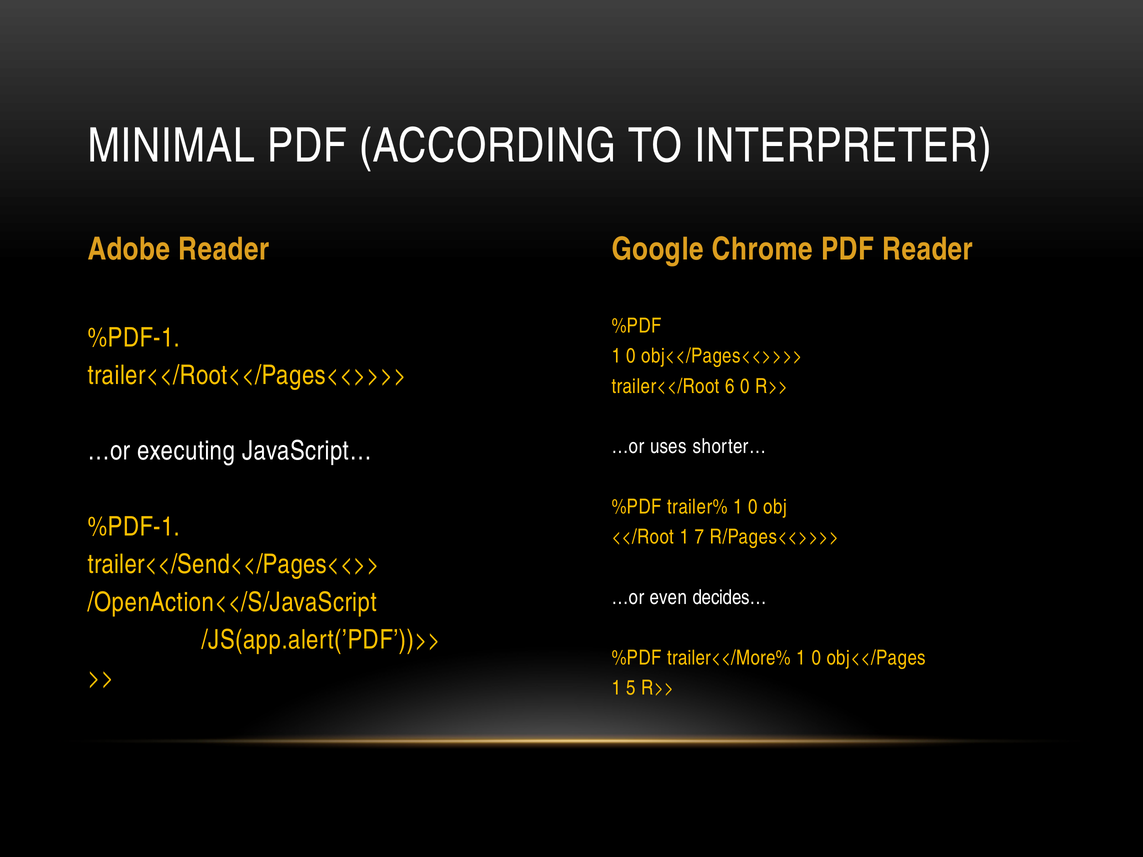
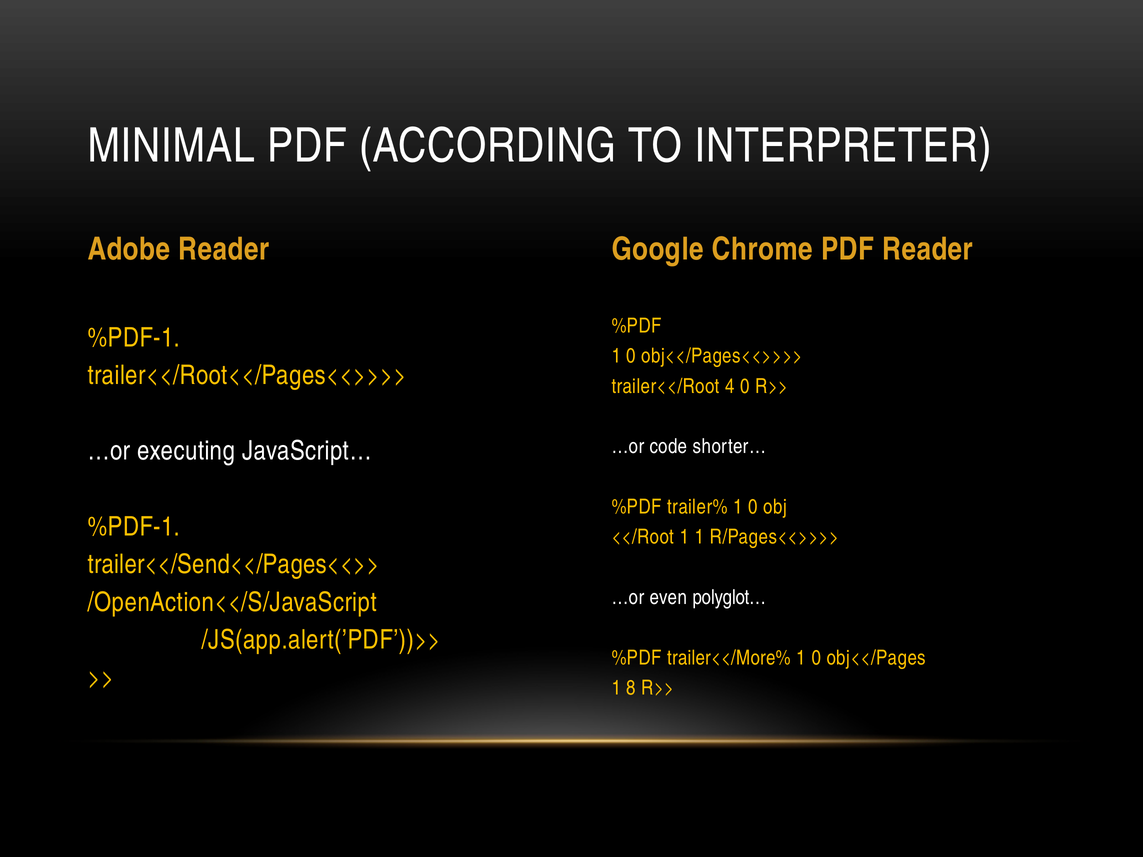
6: 6 -> 4
uses: uses -> code
1 7: 7 -> 1
decides…: decides… -> polyglot…
5: 5 -> 8
